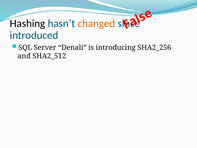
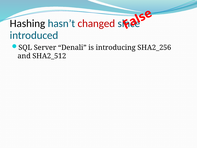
changed colour: orange -> red
